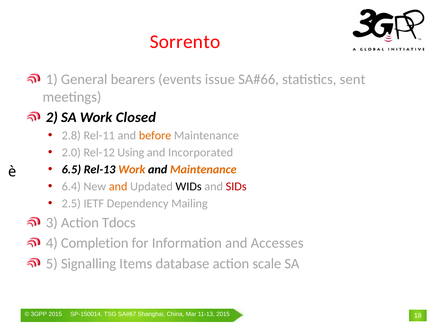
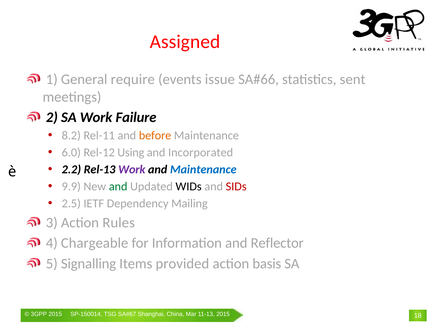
Sorrento: Sorrento -> Assigned
bearers: bearers -> require
Closed: Closed -> Failure
2.8: 2.8 -> 8.2
2.0: 2.0 -> 6.0
6.5: 6.5 -> 2.2
Work at (132, 169) colour: orange -> purple
Maintenance at (203, 169) colour: orange -> blue
6.4: 6.4 -> 9.9
and at (118, 186) colour: orange -> green
Tdocs: Tdocs -> Rules
Completion: Completion -> Chargeable
Accesses: Accesses -> Reflector
database: database -> provided
scale: scale -> basis
